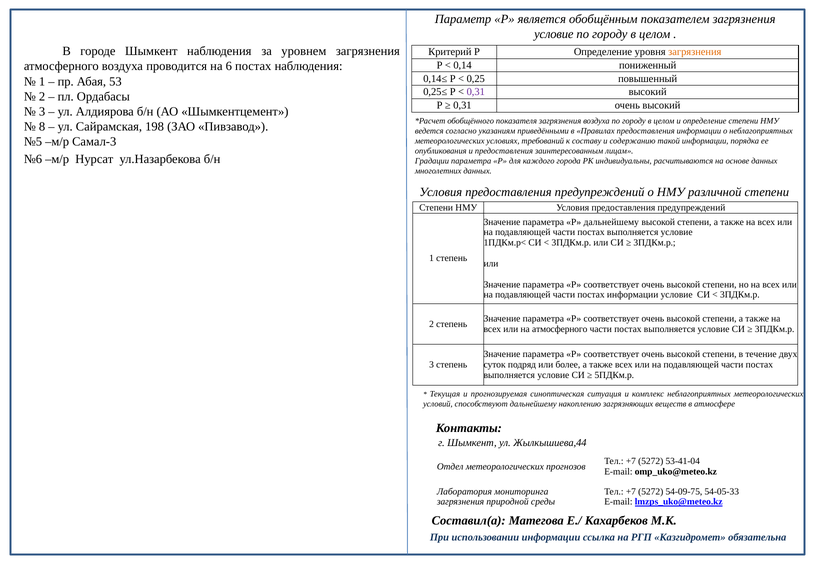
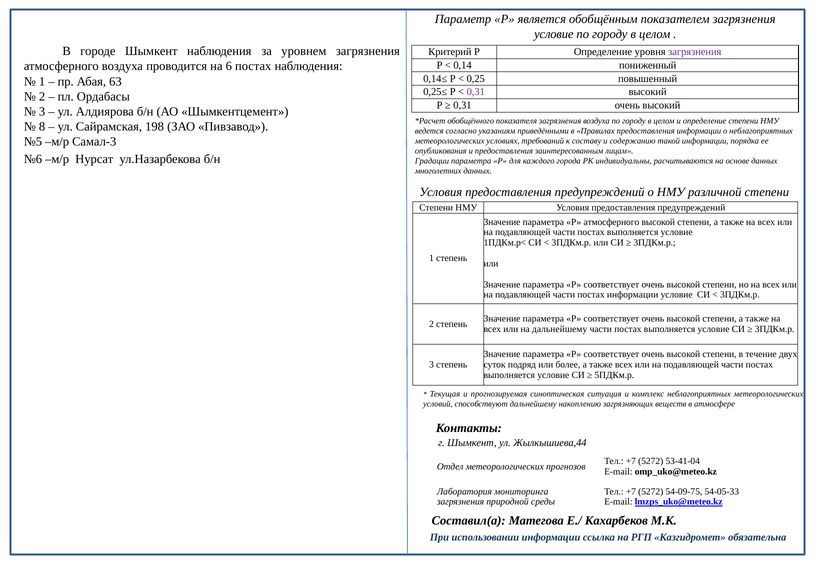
загрязнения at (695, 52) colour: orange -> purple
53: 53 -> 63
Р дальнейшему: дальнейшему -> атмосферного
на атмосферного: атмосферного -> дальнейшему
